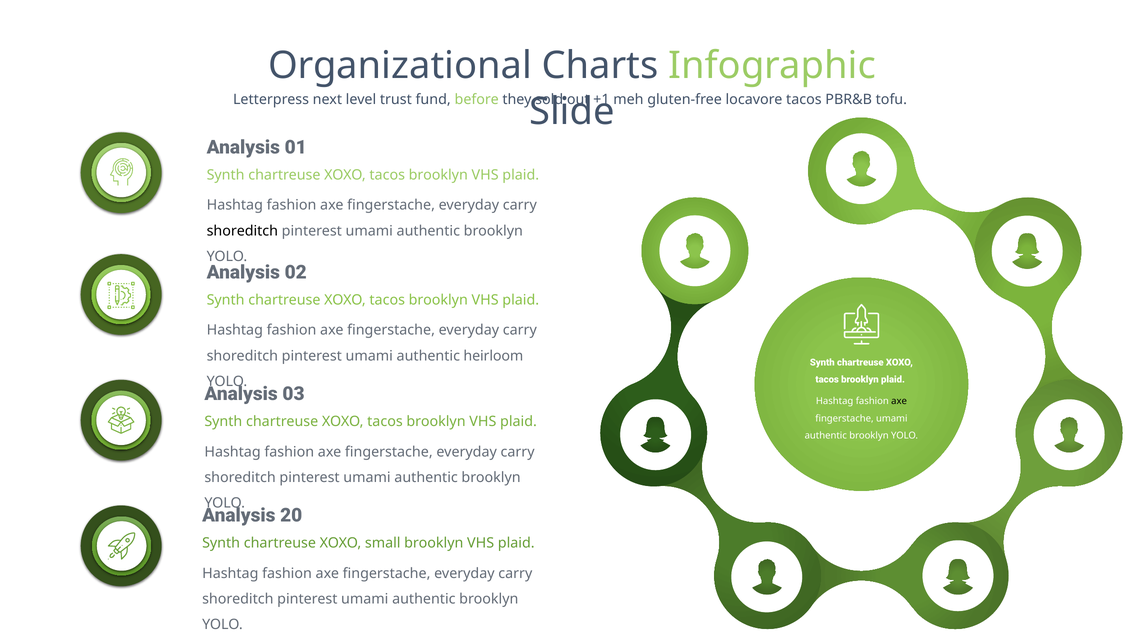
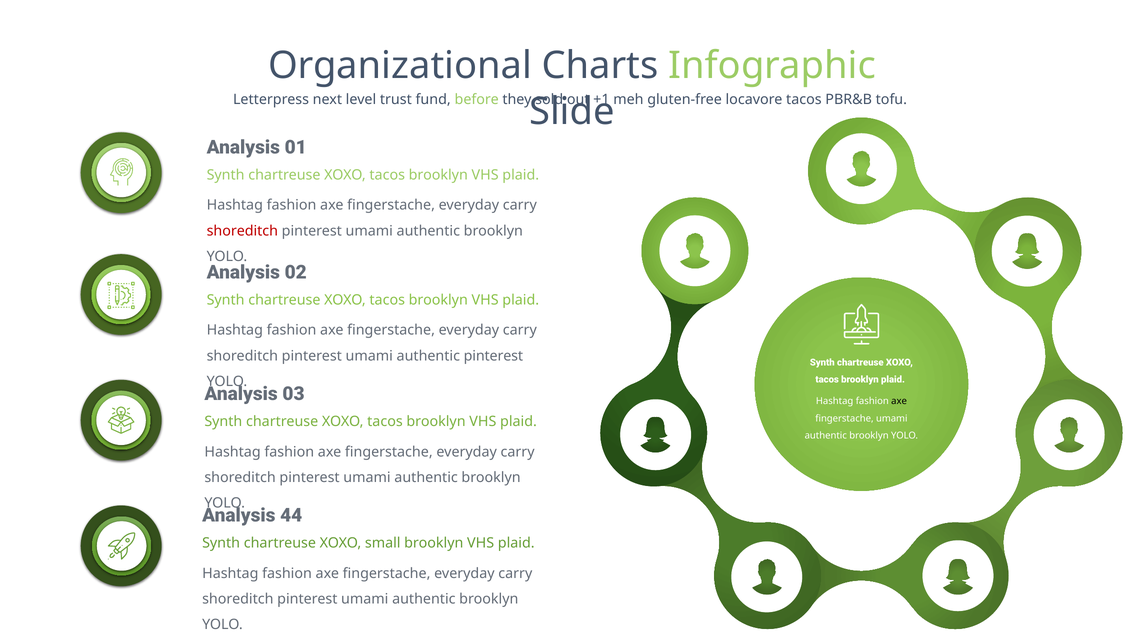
shoreditch at (242, 231) colour: black -> red
authentic heirloom: heirloom -> pinterest
20: 20 -> 44
